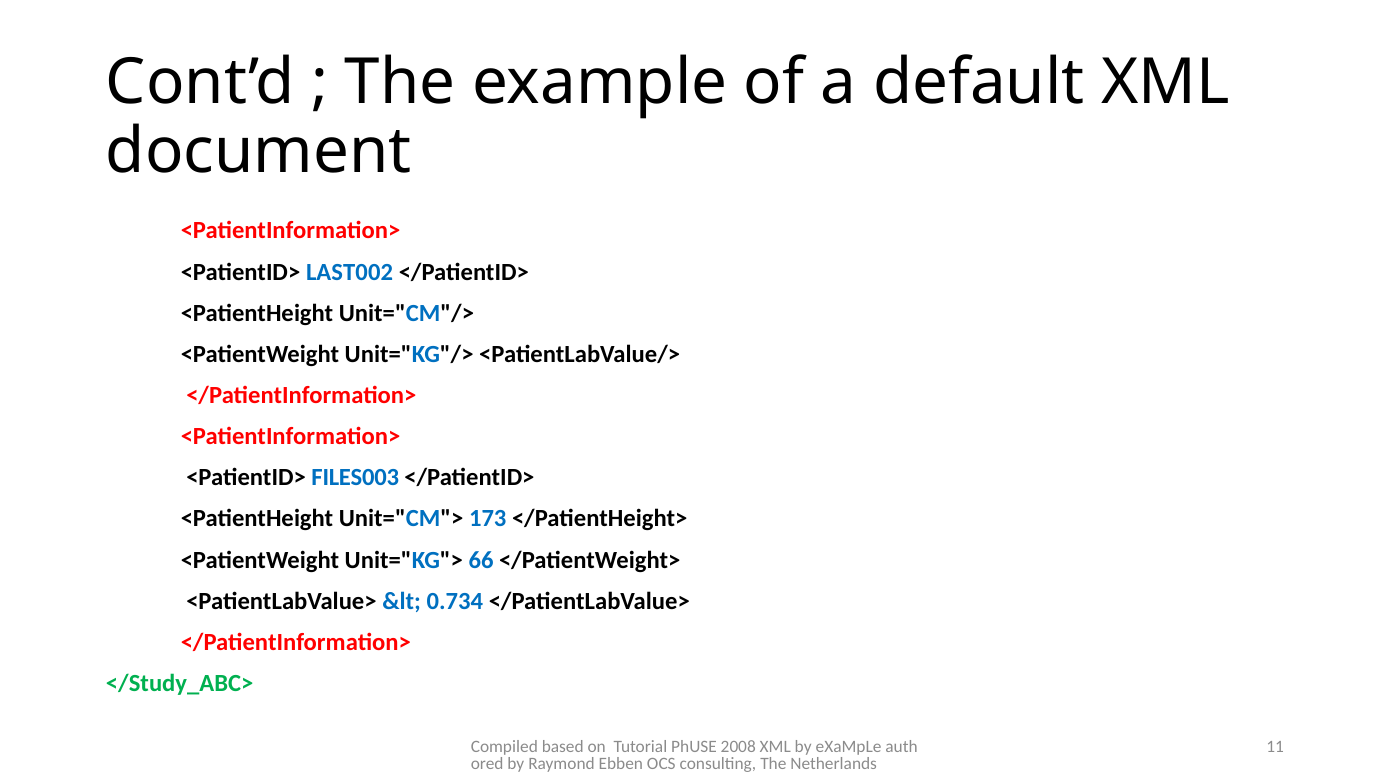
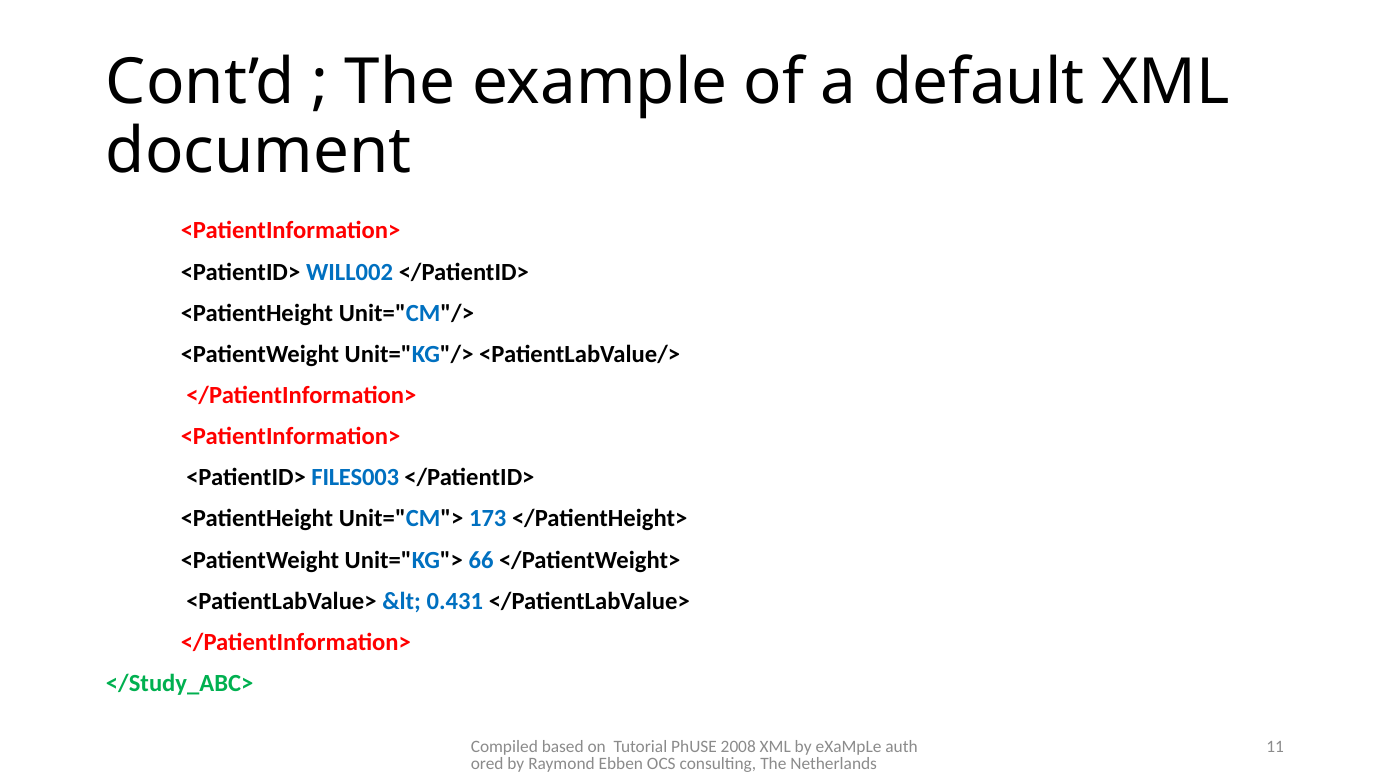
LAST002: LAST002 -> WILL002
0.734: 0.734 -> 0.431
